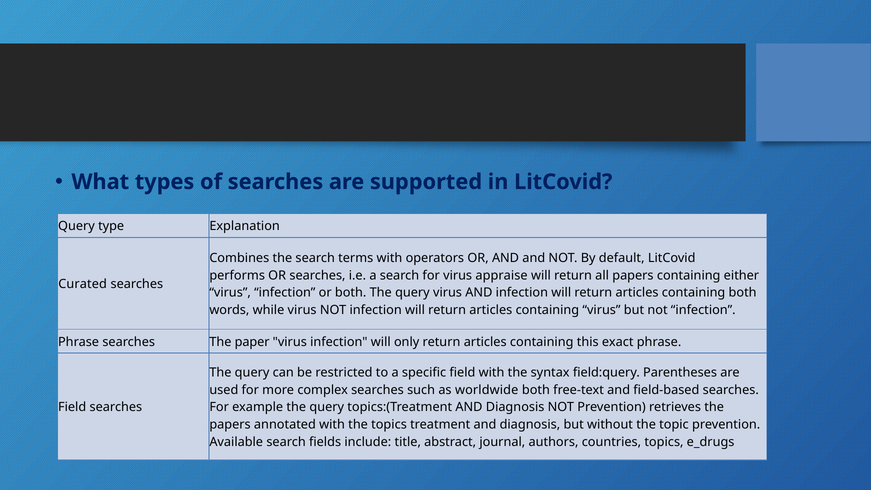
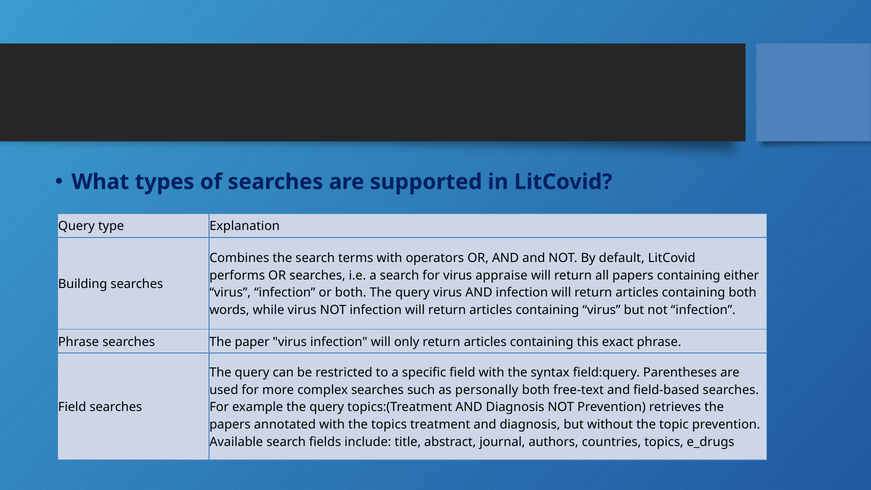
Curated: Curated -> Building
worldwide: worldwide -> personally
